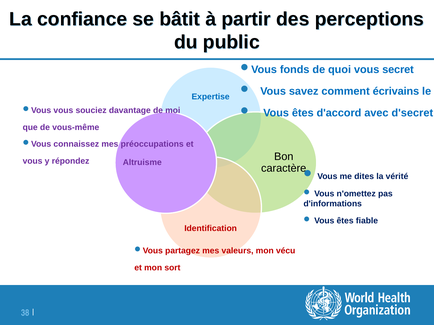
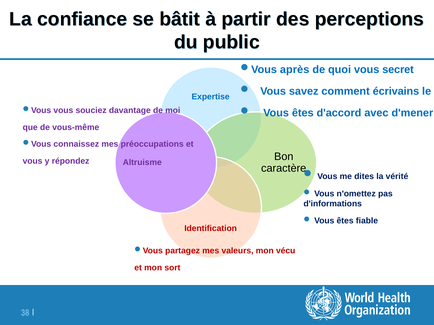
fonds: fonds -> après
d'secret: d'secret -> d'mener
